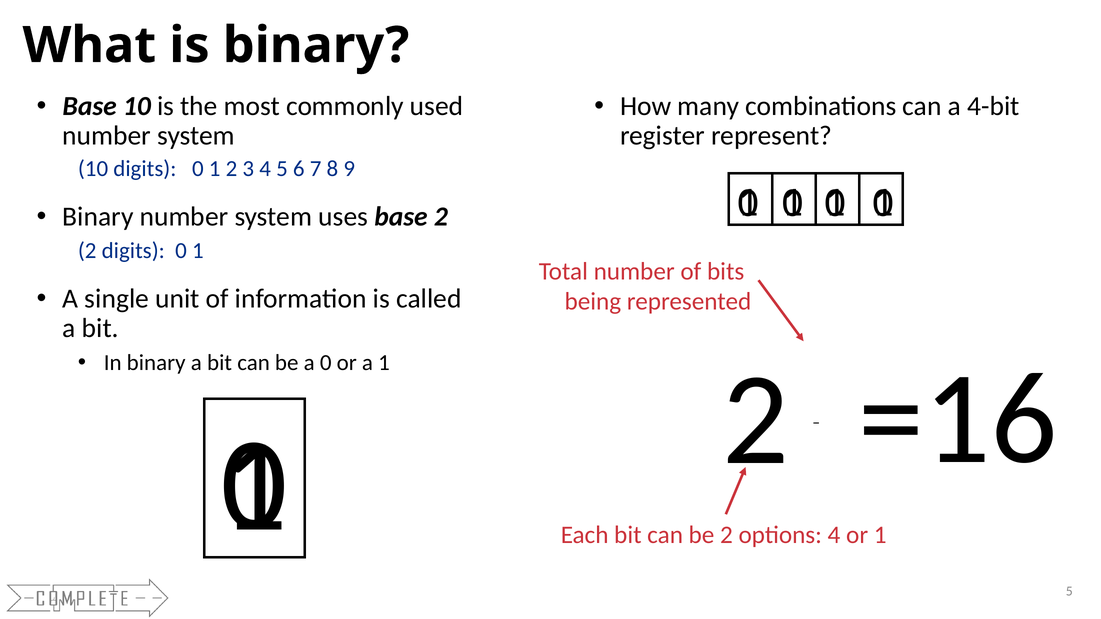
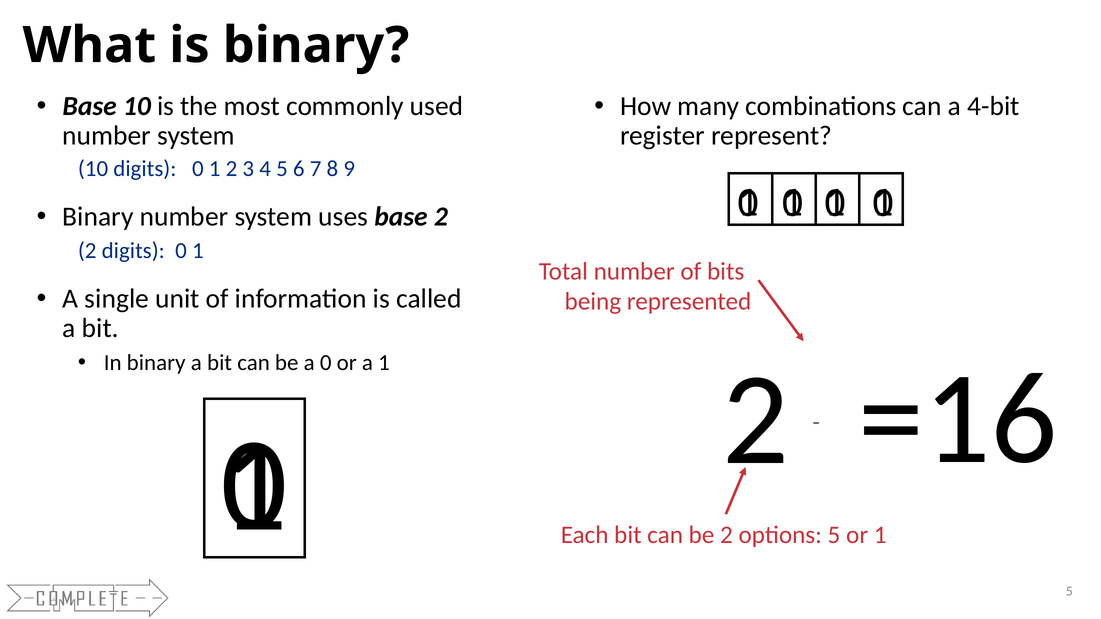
options 4: 4 -> 5
